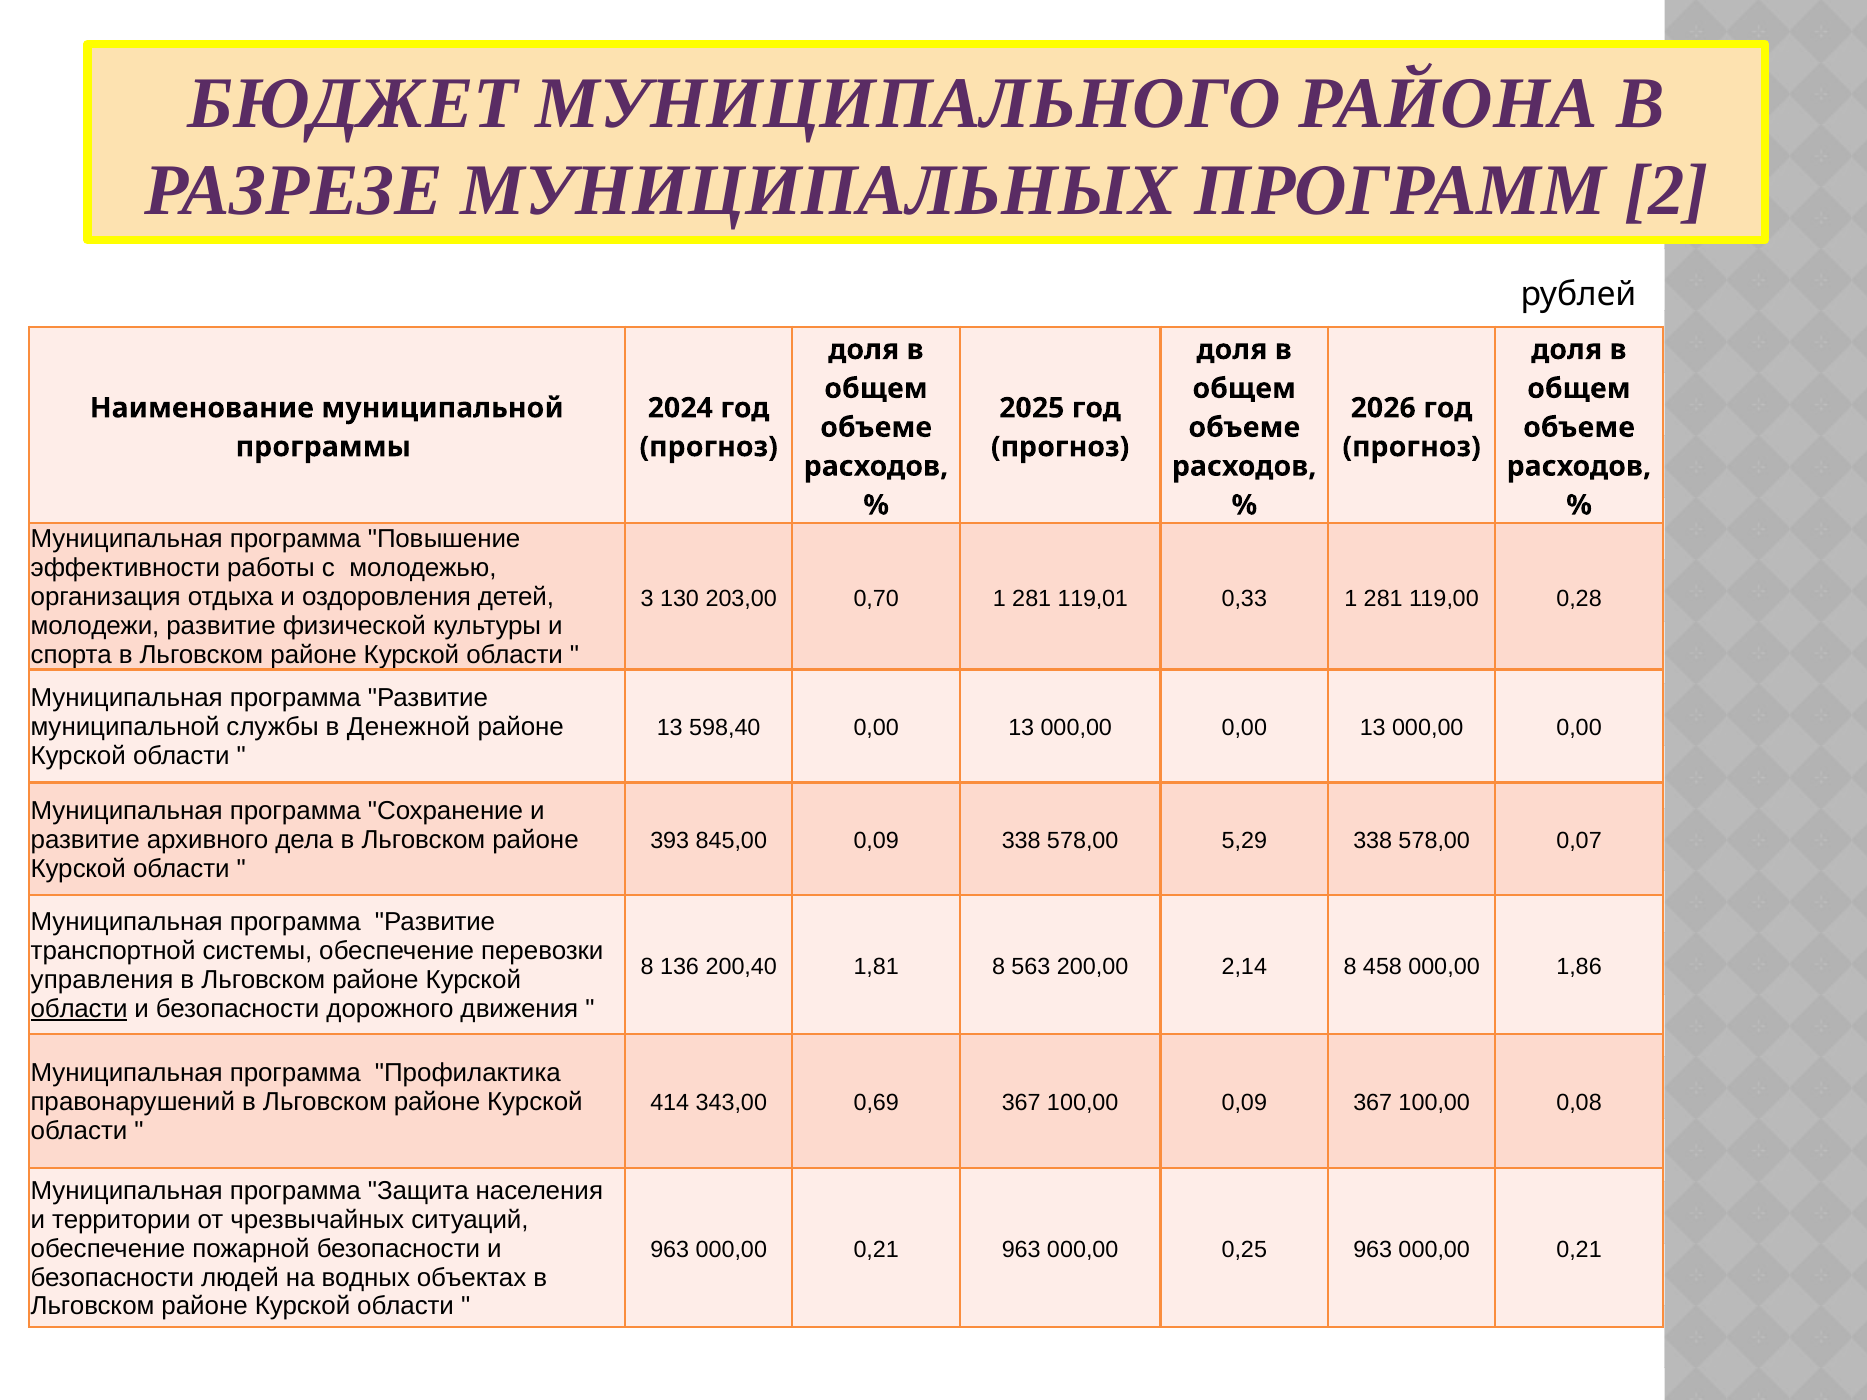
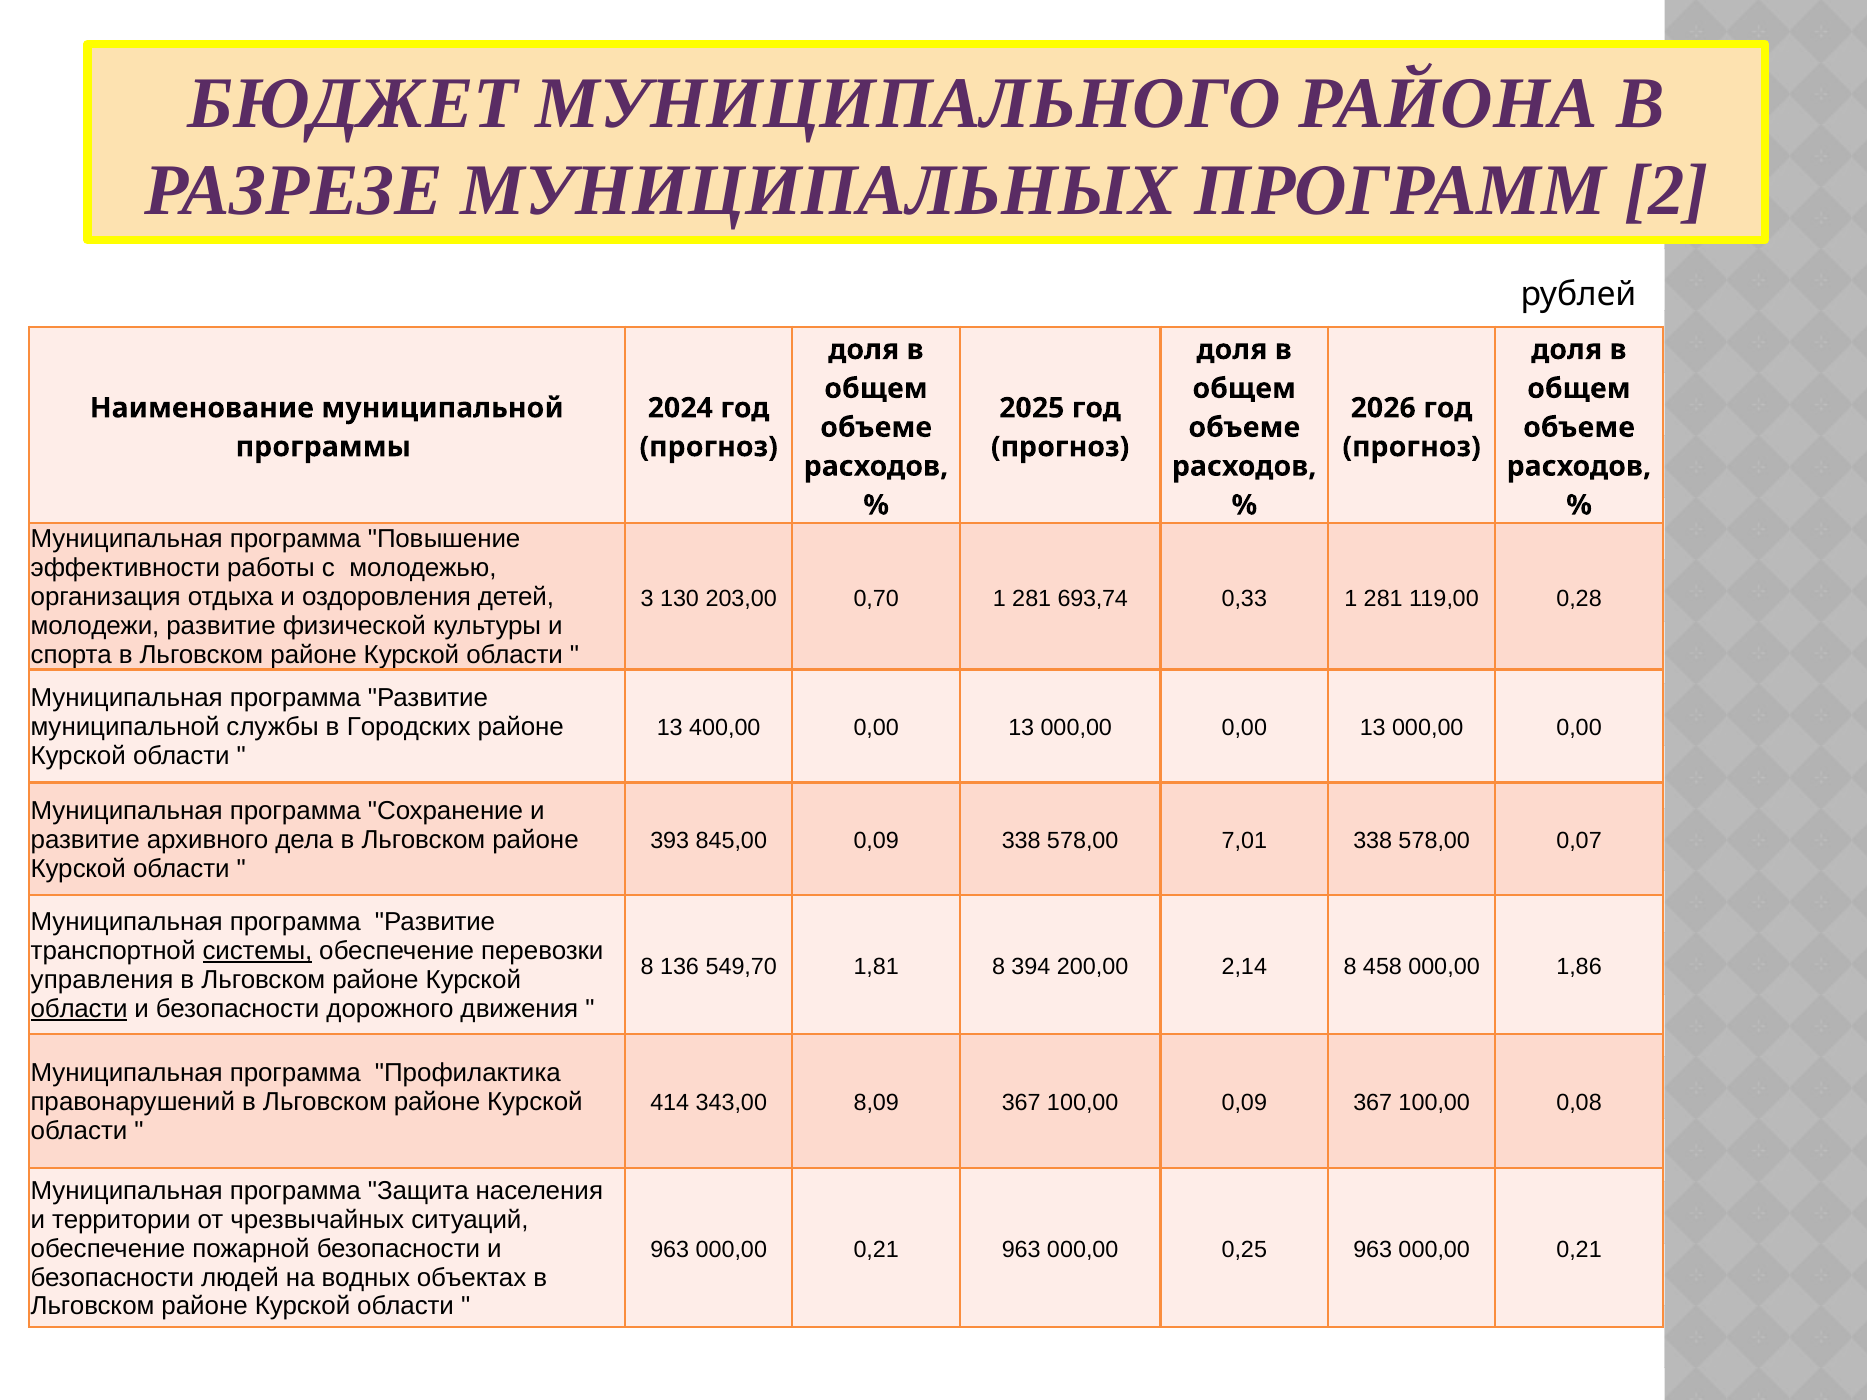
119,01: 119,01 -> 693,74
Денежной: Денежной -> Городских
598,40: 598,40 -> 400,00
5,29: 5,29 -> 7,01
системы underline: none -> present
200,40: 200,40 -> 549,70
563: 563 -> 394
0,69: 0,69 -> 8,09
